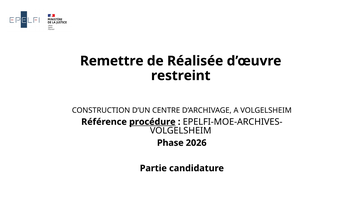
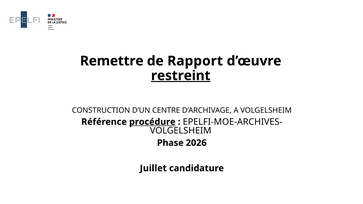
Réalisée: Réalisée -> Rapport
restreint underline: none -> present
Partie: Partie -> Juillet
